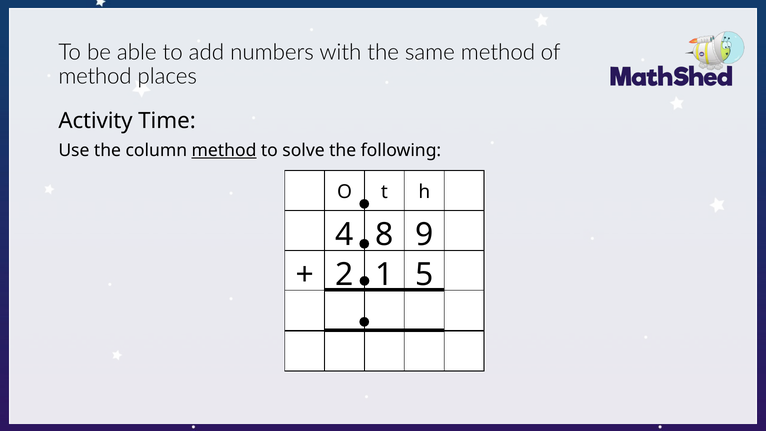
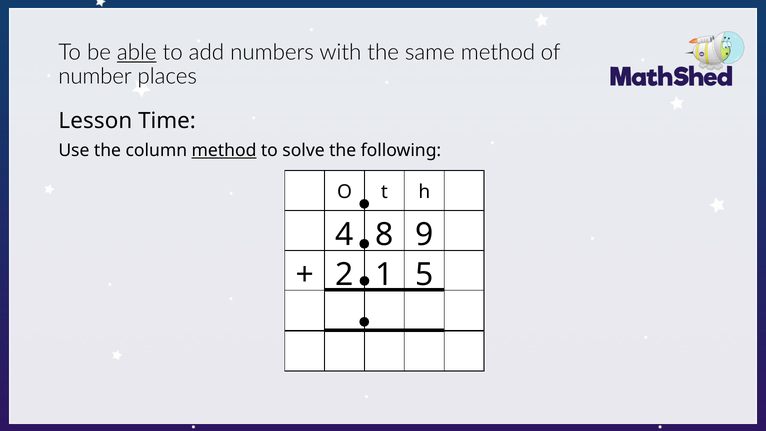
able underline: none -> present
method at (95, 76): method -> number
Activity: Activity -> Lesson
